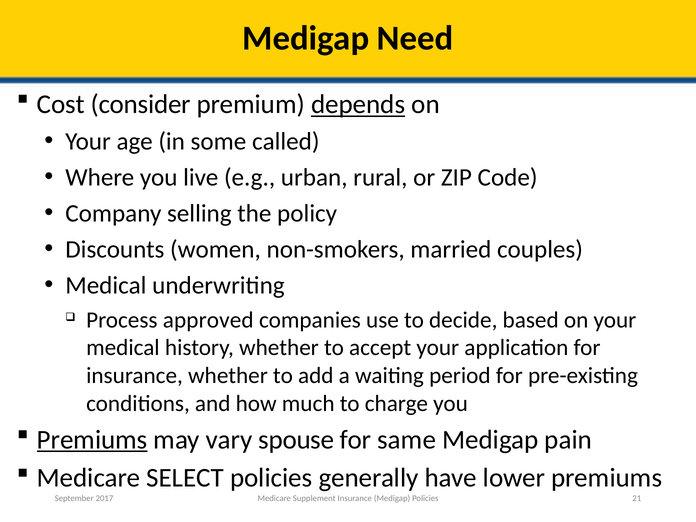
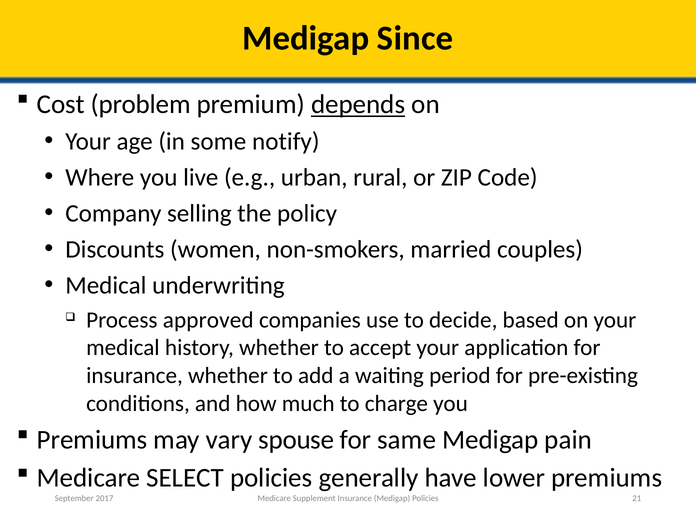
Need: Need -> Since
consider: consider -> problem
called: called -> notify
Premiums at (92, 440) underline: present -> none
